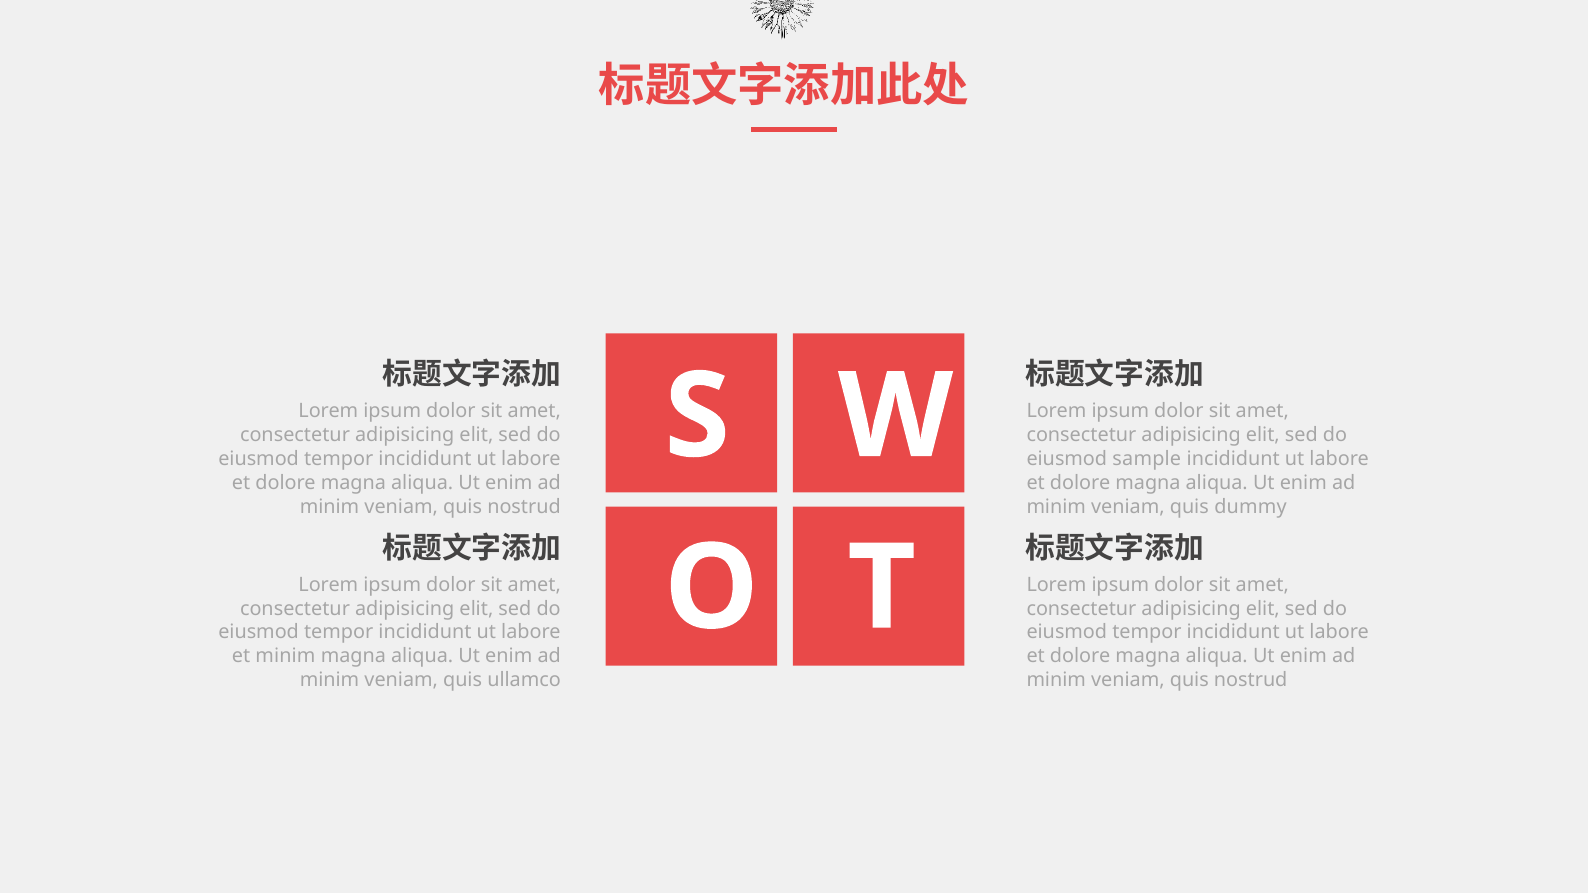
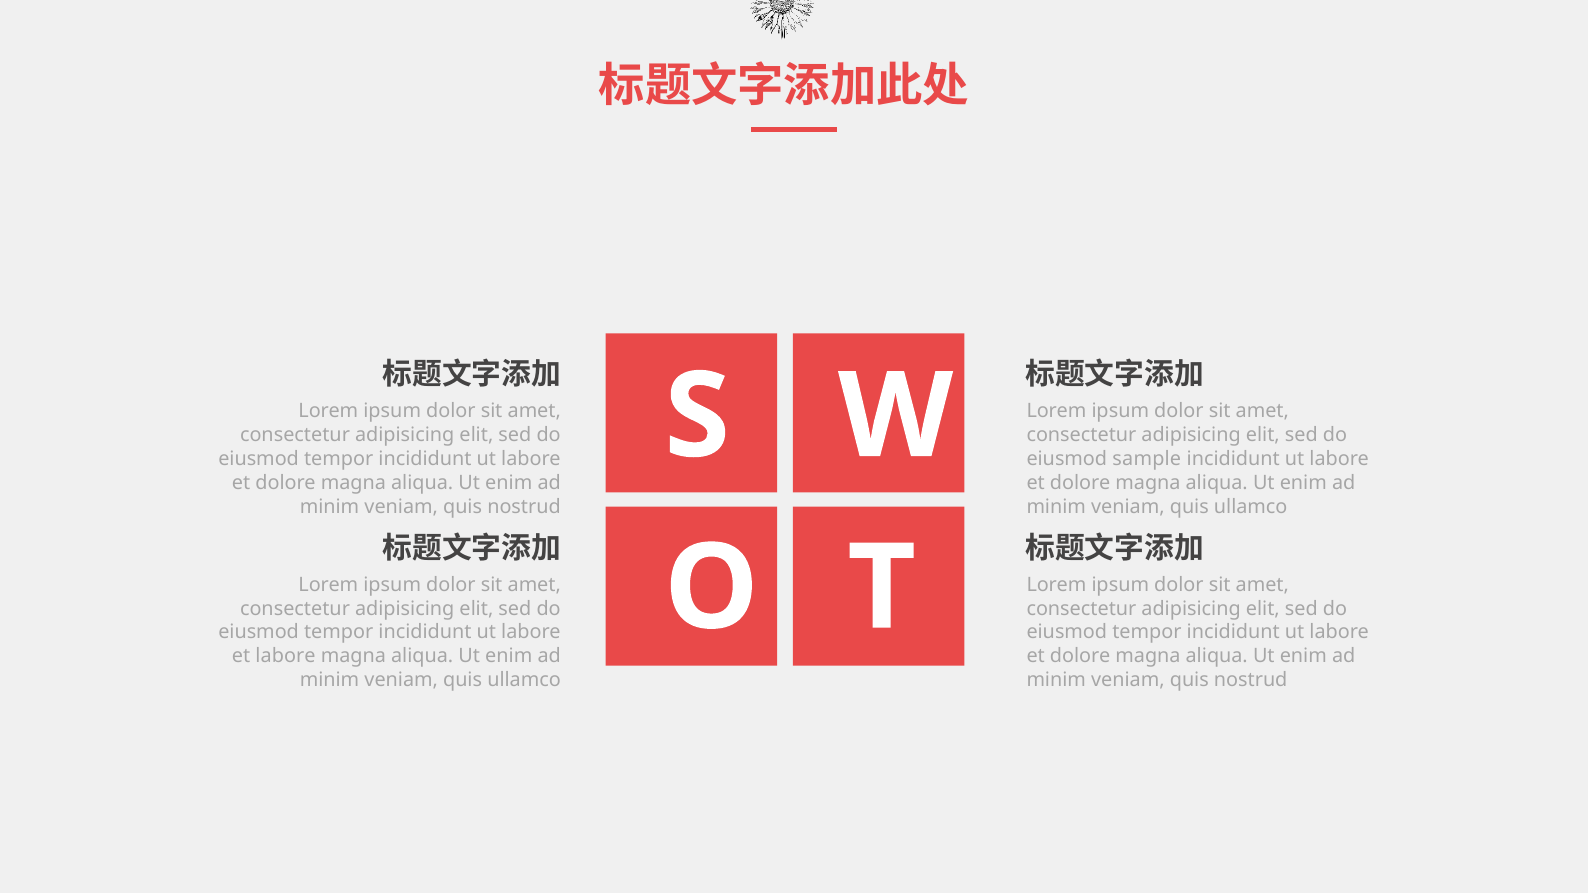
dummy at (1251, 507): dummy -> ullamco
et minim: minim -> labore
